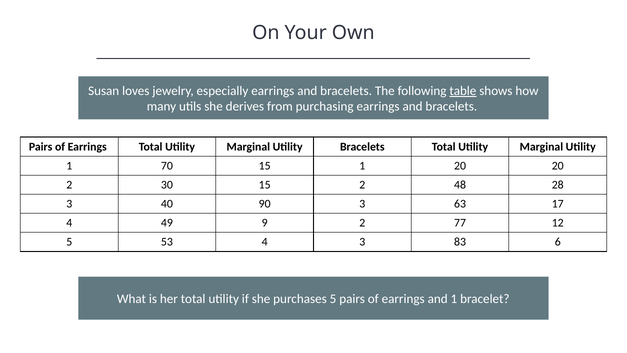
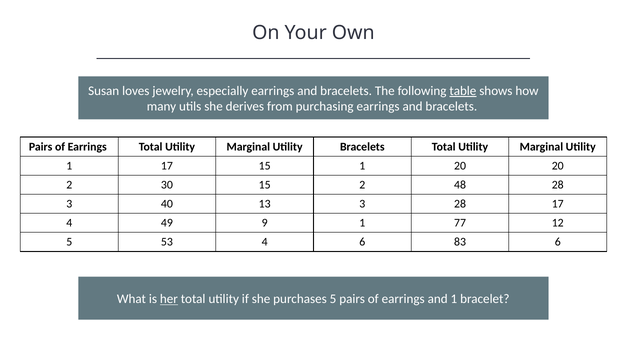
1 70: 70 -> 17
90: 90 -> 13
3 63: 63 -> 28
9 2: 2 -> 1
4 3: 3 -> 6
her underline: none -> present
